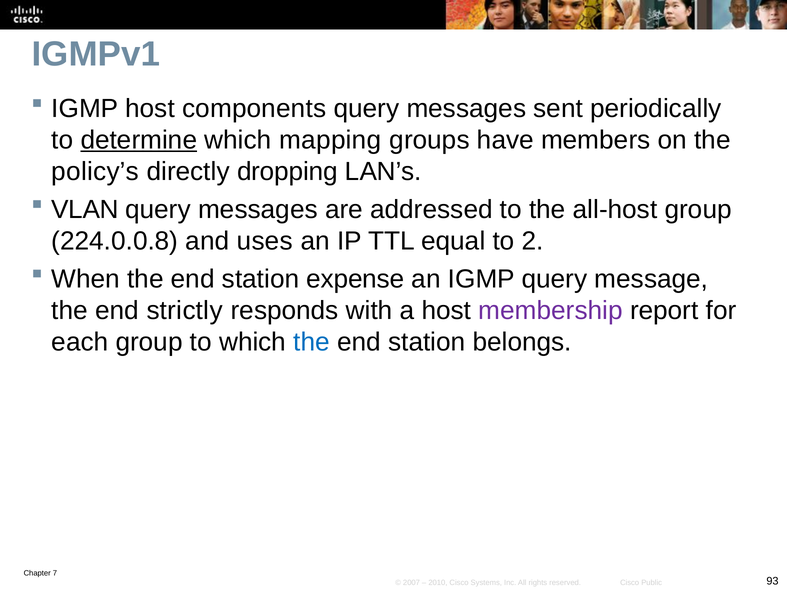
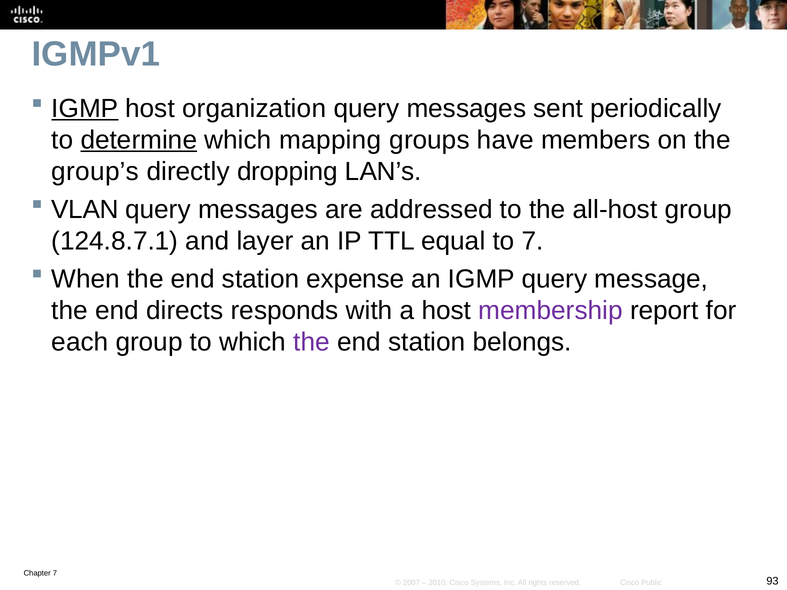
IGMP at (85, 109) underline: none -> present
components: components -> organization
policy’s: policy’s -> group’s
224.0.0.8: 224.0.0.8 -> 124.8.7.1
uses: uses -> layer
to 2: 2 -> 7
strictly: strictly -> directs
the at (312, 342) colour: blue -> purple
